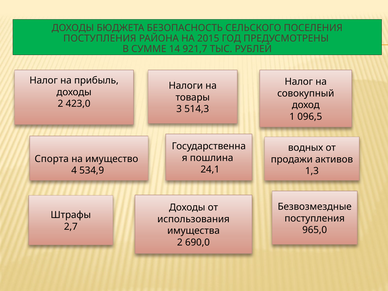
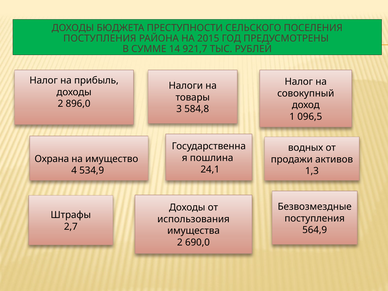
БЕЗОПАСНОСТЬ: БЕЗОПАСНОСТЬ -> ПРЕСТУПНОСТИ
423,0: 423,0 -> 896,0
514,3: 514,3 -> 584,8
Спорта: Спорта -> Охрана
965,0: 965,0 -> 564,9
